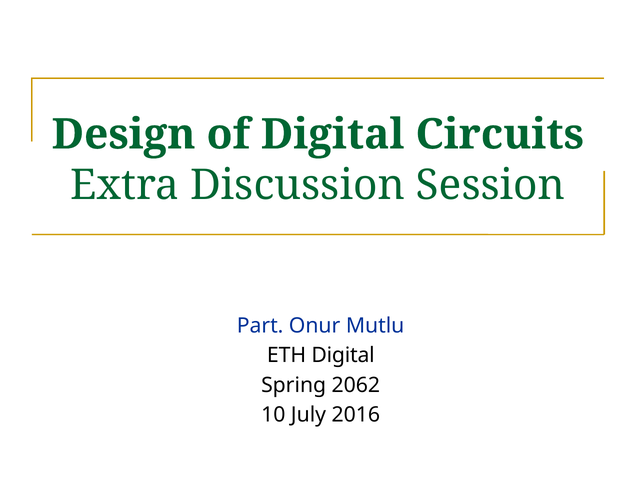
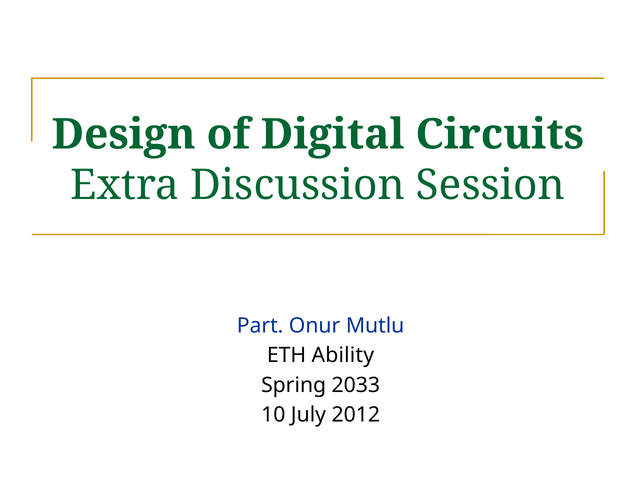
ETH Digital: Digital -> Ability
2062: 2062 -> 2033
2016: 2016 -> 2012
